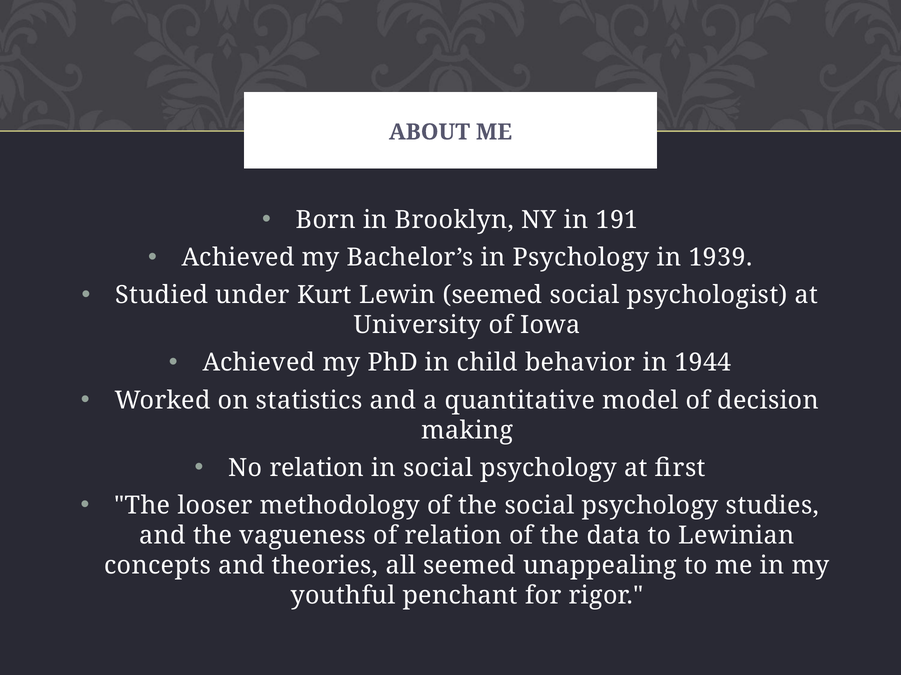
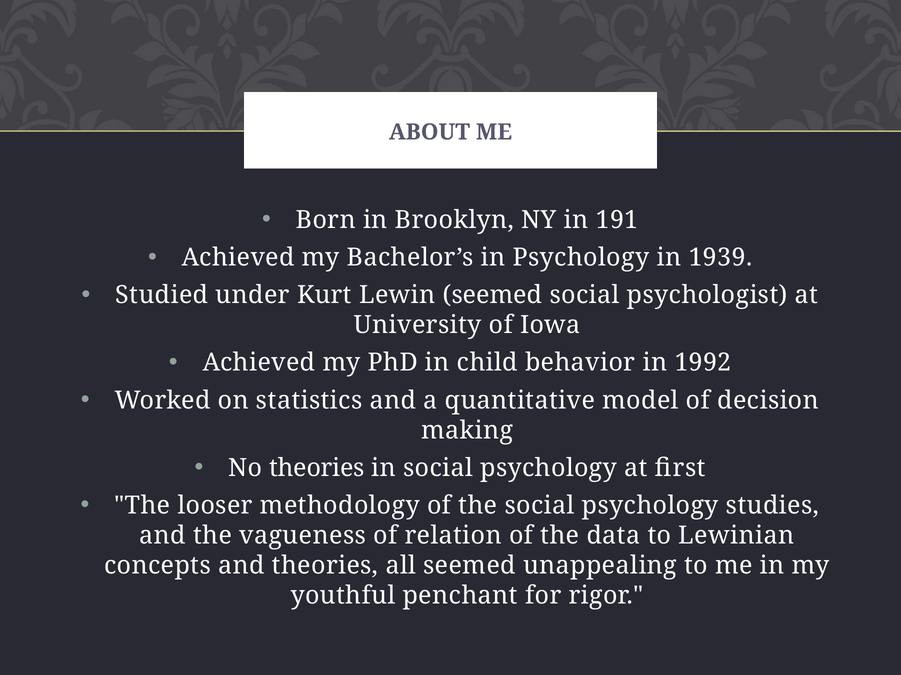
1944: 1944 -> 1992
No relation: relation -> theories
